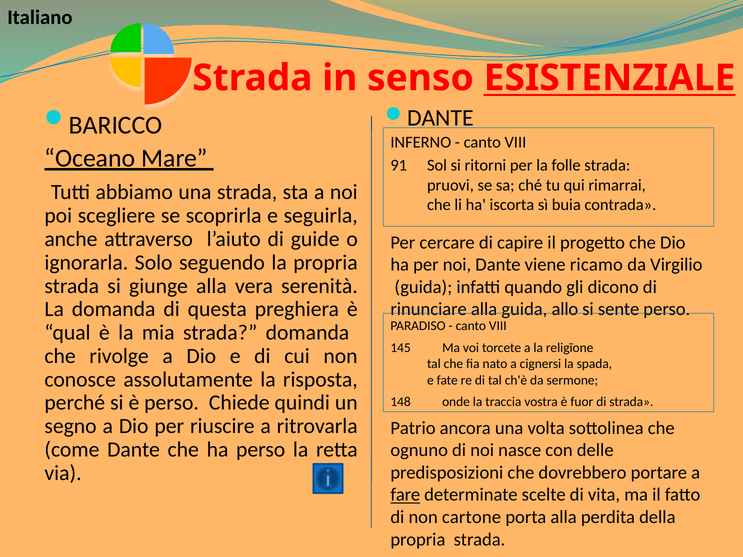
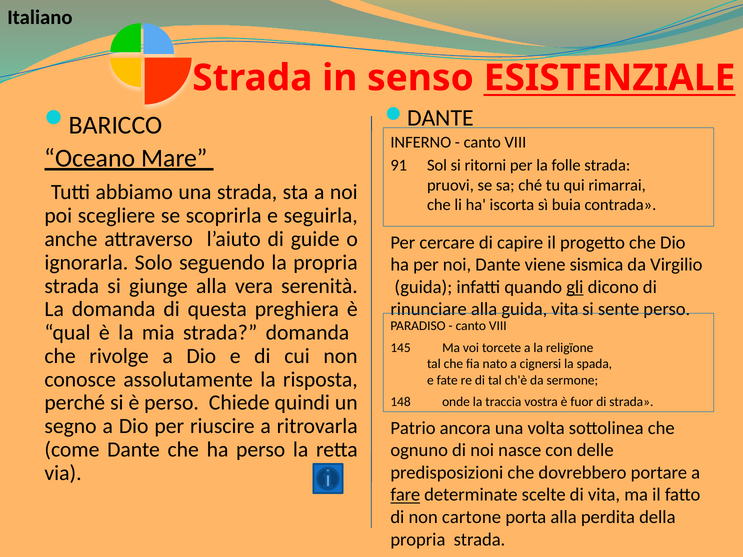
ricamo: ricamo -> sismica
gli underline: none -> present
guida allo: allo -> vita
